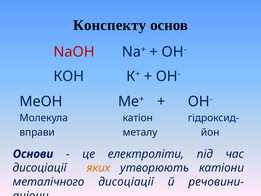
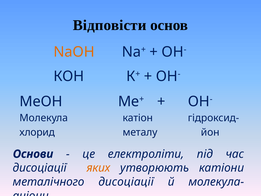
Конспекту: Конспекту -> Відповісти
NаOН colour: red -> orange
вправи: вправи -> хлорид
речовини-: речовини- -> молекула-
